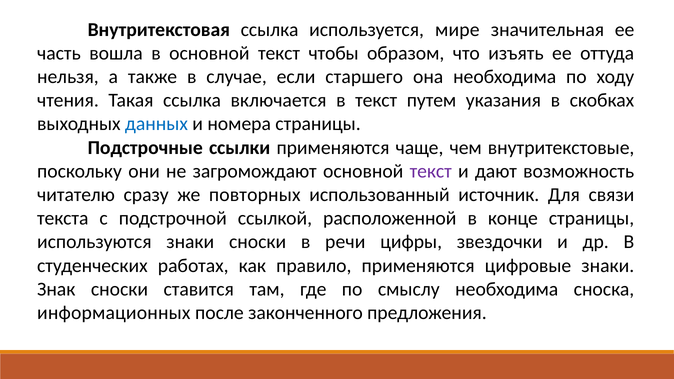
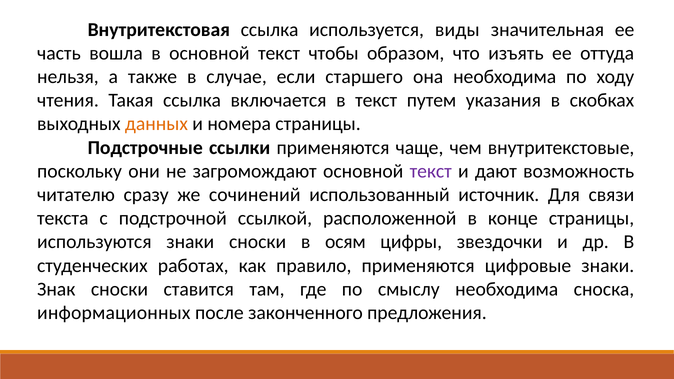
мире: мире -> виды
данных colour: blue -> orange
повторных: повторных -> сочинений
речи: речи -> осям
